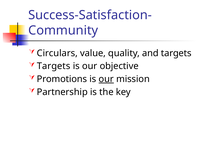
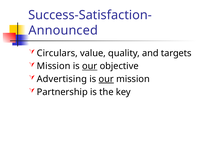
Community: Community -> Announced
Targets at (54, 66): Targets -> Mission
our at (90, 66) underline: none -> present
Promotions: Promotions -> Advertising
